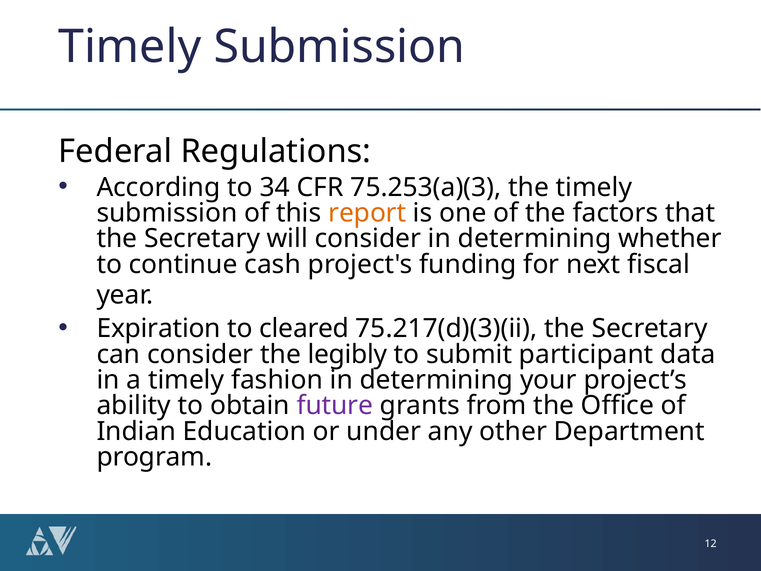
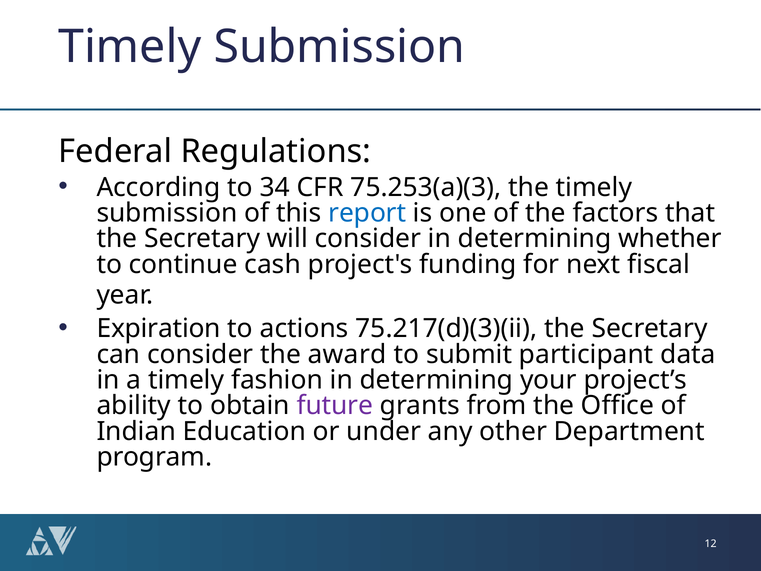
report colour: orange -> blue
cleared: cleared -> actions
legibly: legibly -> award
